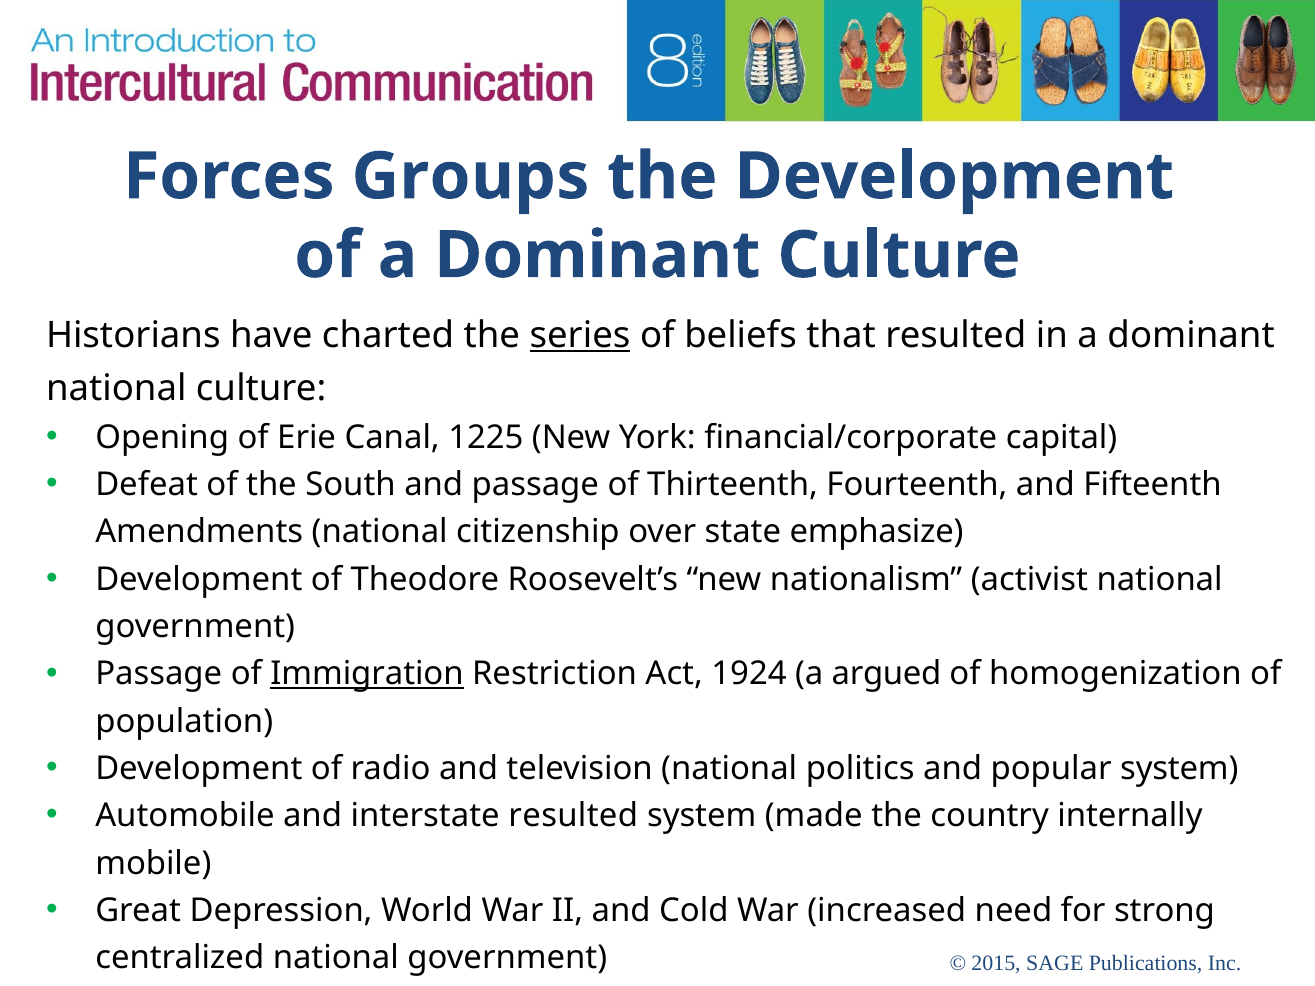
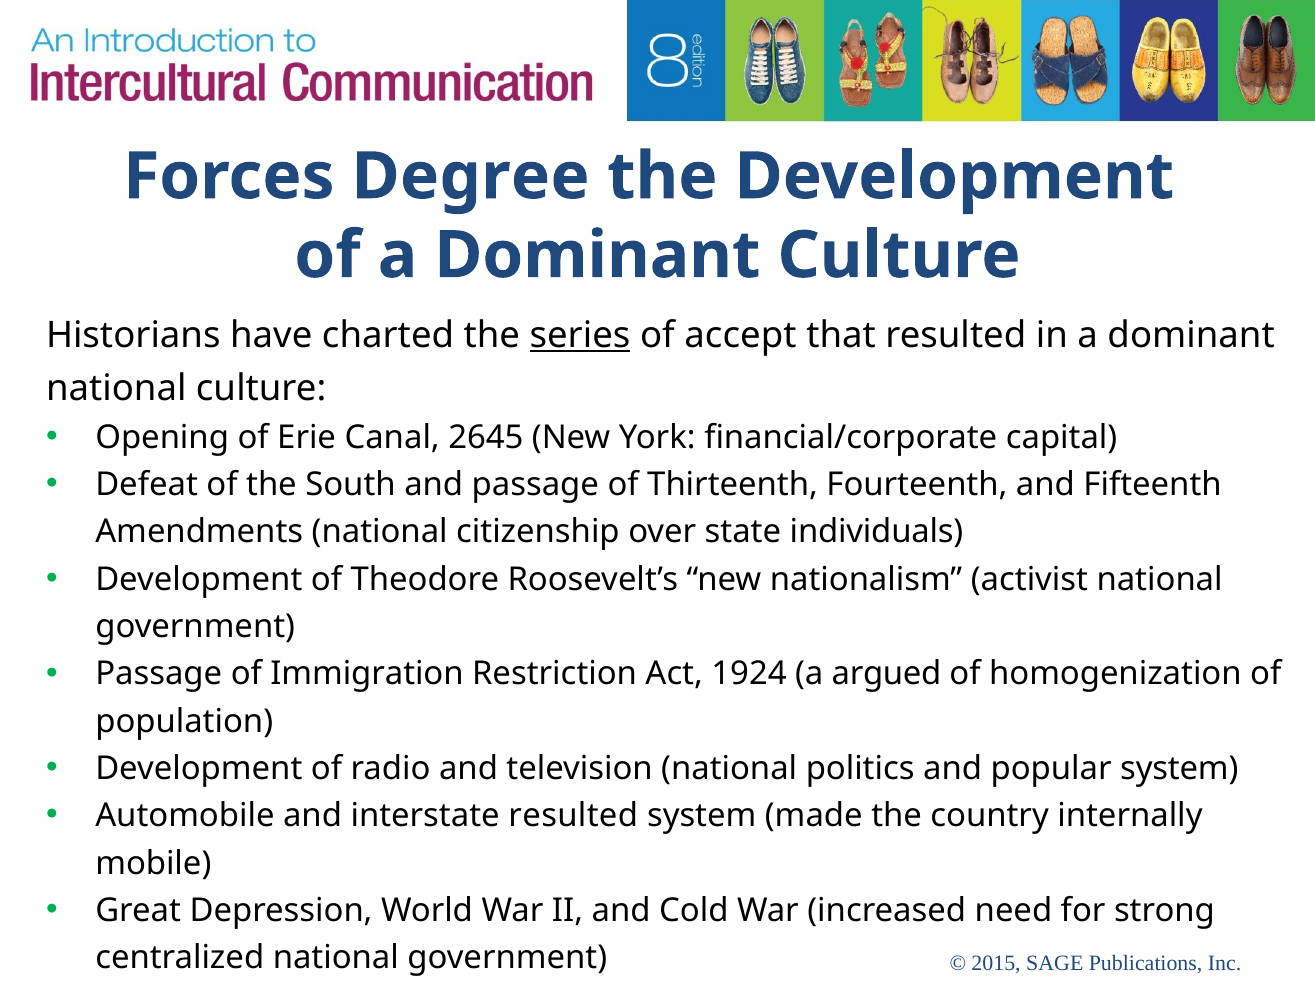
Groups: Groups -> Degree
beliefs: beliefs -> accept
1225: 1225 -> 2645
emphasize: emphasize -> individuals
Immigration underline: present -> none
